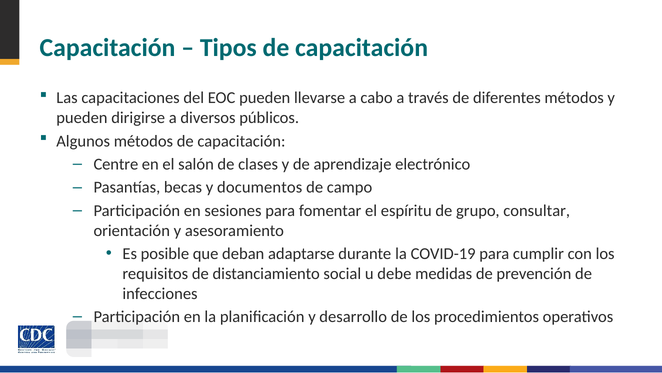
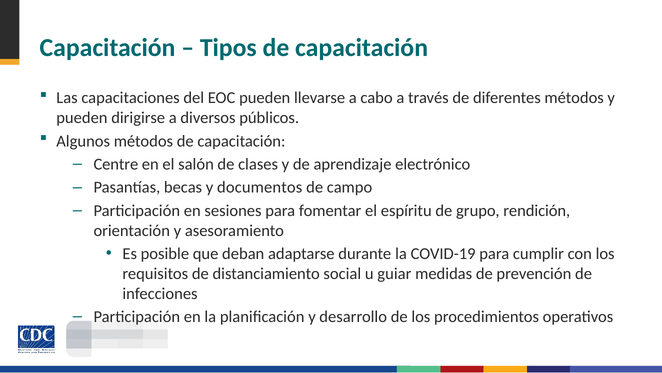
consultar: consultar -> rendición
debe: debe -> guiar
